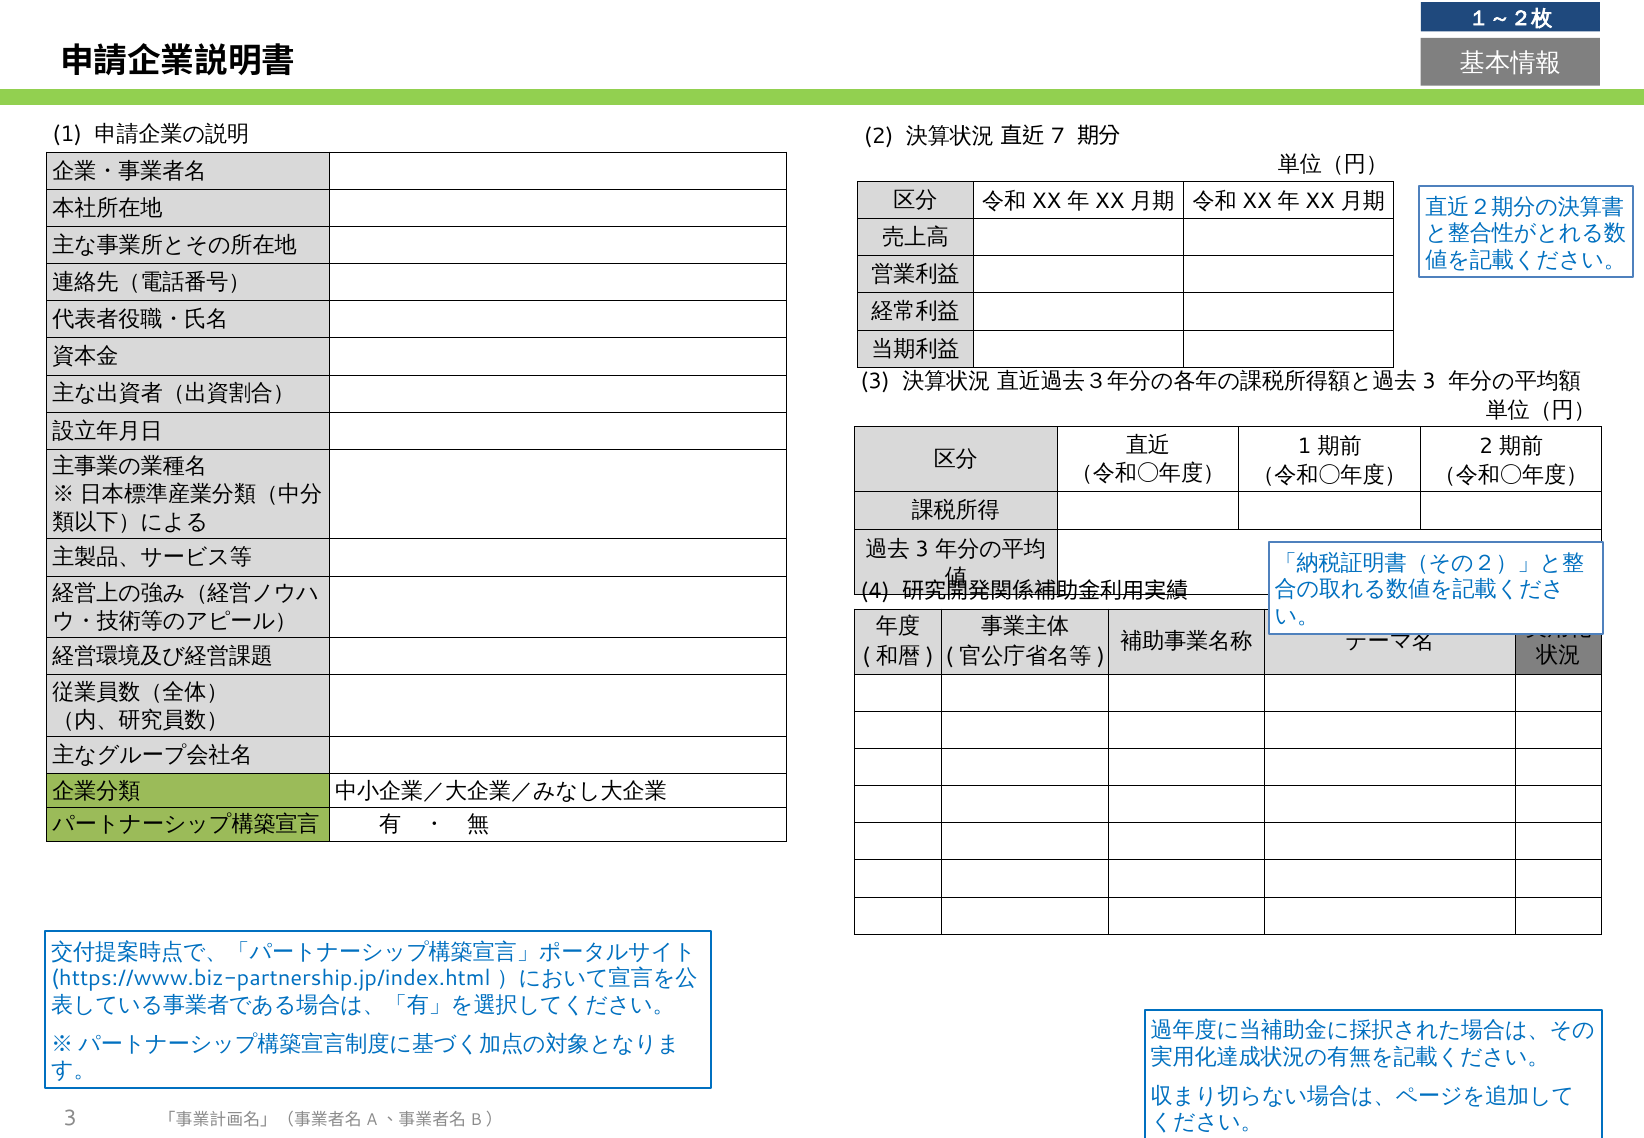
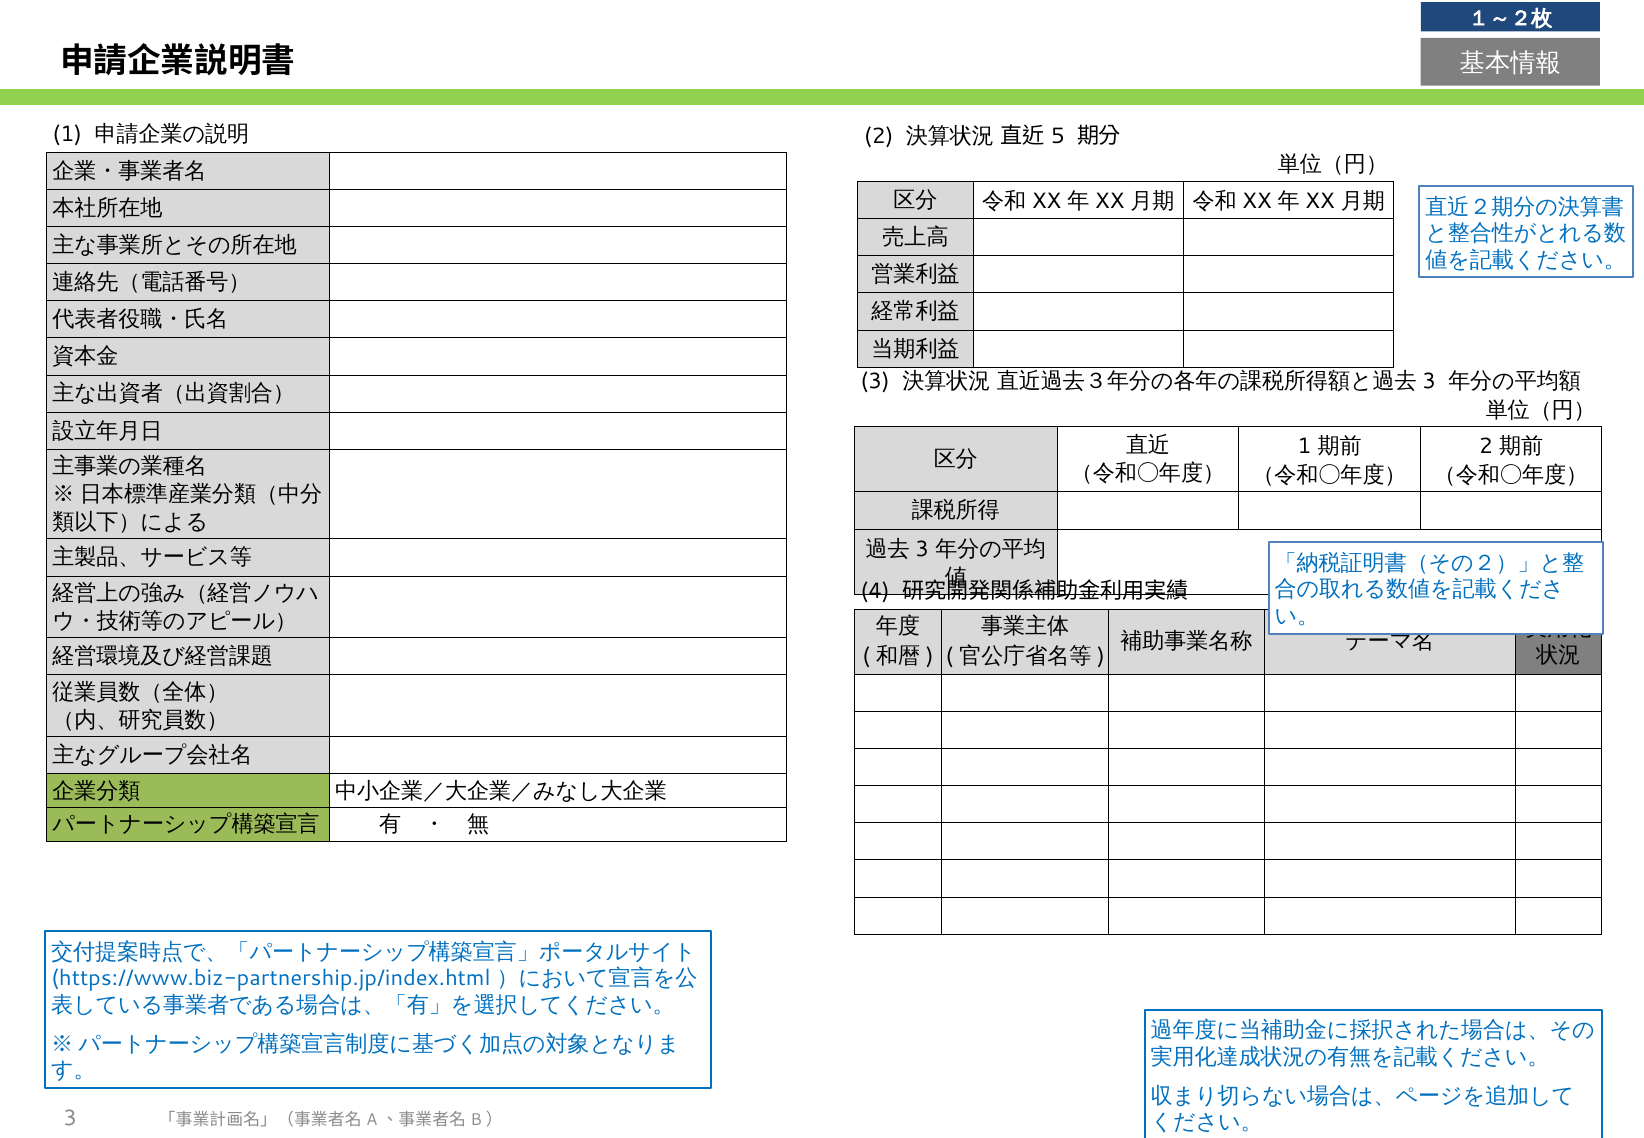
7: 7 -> 5
